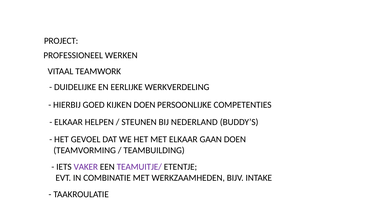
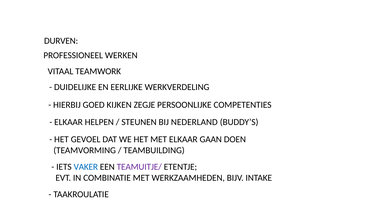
PROJECT: PROJECT -> DURVEN
KIJKEN DOEN: DOEN -> ZEGJE
VAKER colour: purple -> blue
